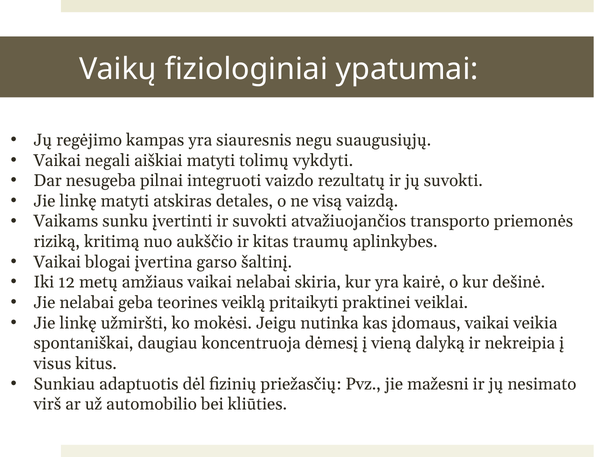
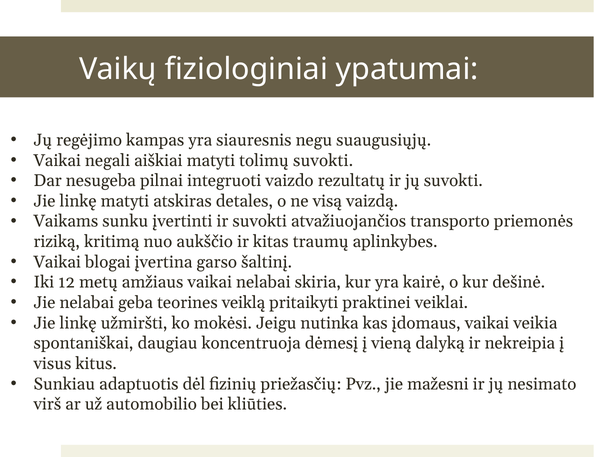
tolimų vykdyti: vykdyti -> suvokti
